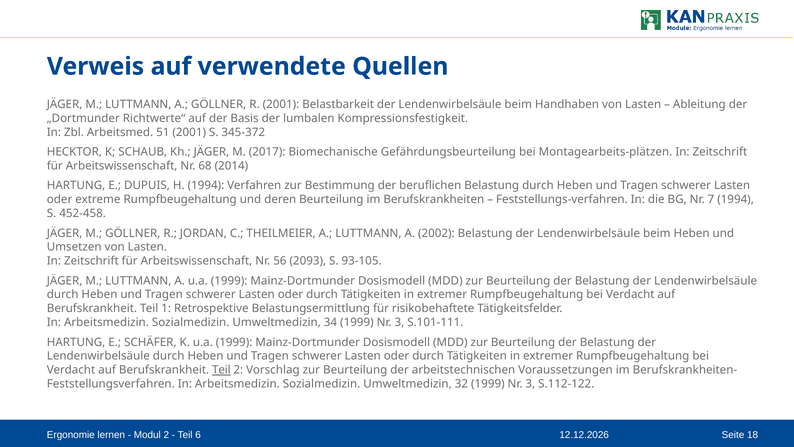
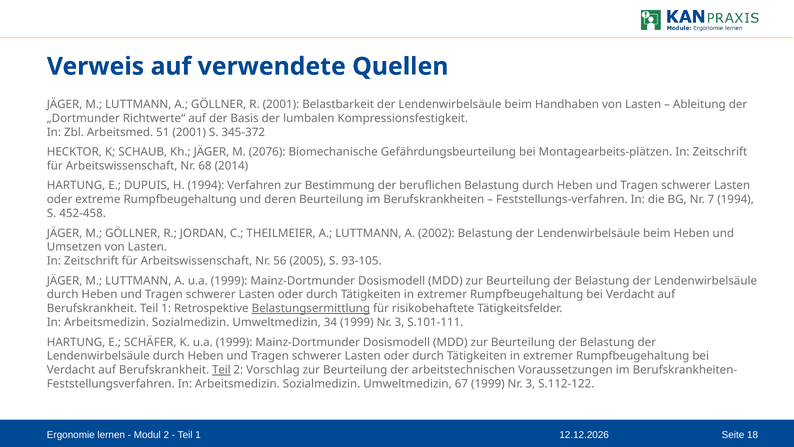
2017: 2017 -> 2076
2093: 2093 -> 2005
Belastungsermittlung underline: none -> present
32: 32 -> 67
6 at (198, 435): 6 -> 1
